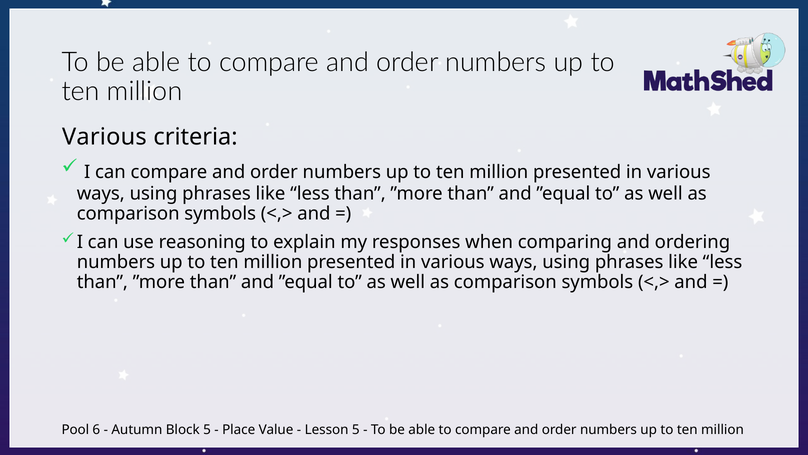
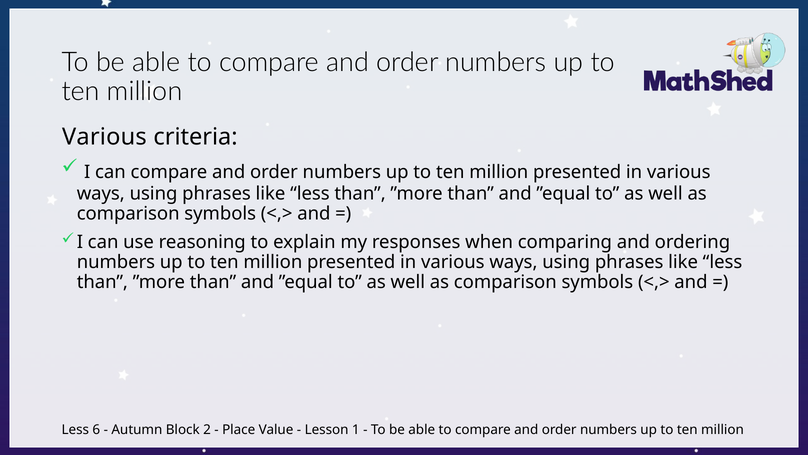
Pool at (75, 429): Pool -> Less
Block 5: 5 -> 2
Lesson 5: 5 -> 1
